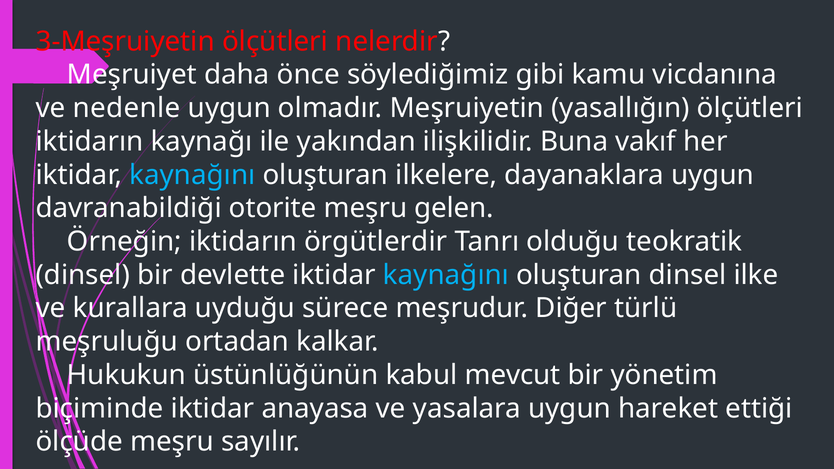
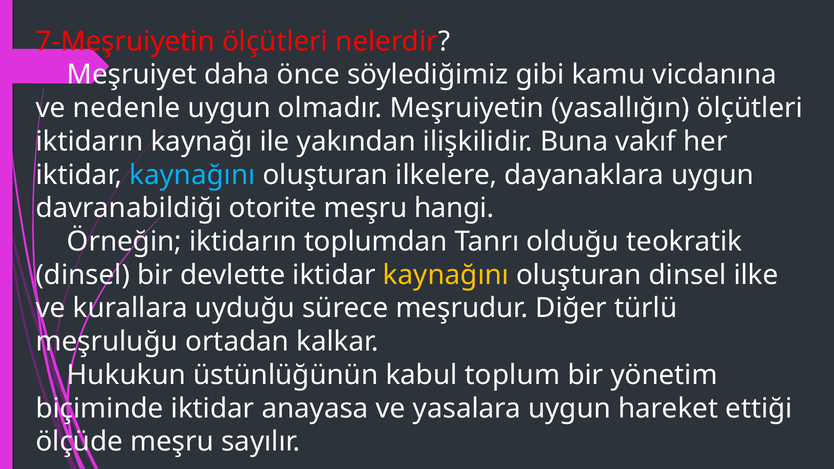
3-Meşruiyetin: 3-Meşruiyetin -> 7-Meşruiyetin
gelen: gelen -> hangi
örgütlerdir: örgütlerdir -> toplumdan
kaynağını at (446, 275) colour: light blue -> yellow
mevcut: mevcut -> toplum
